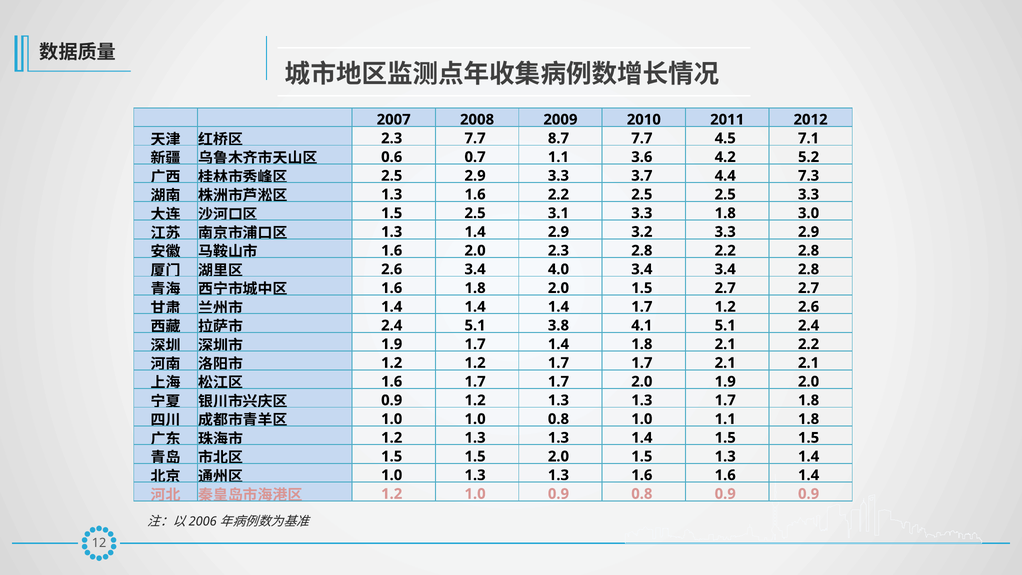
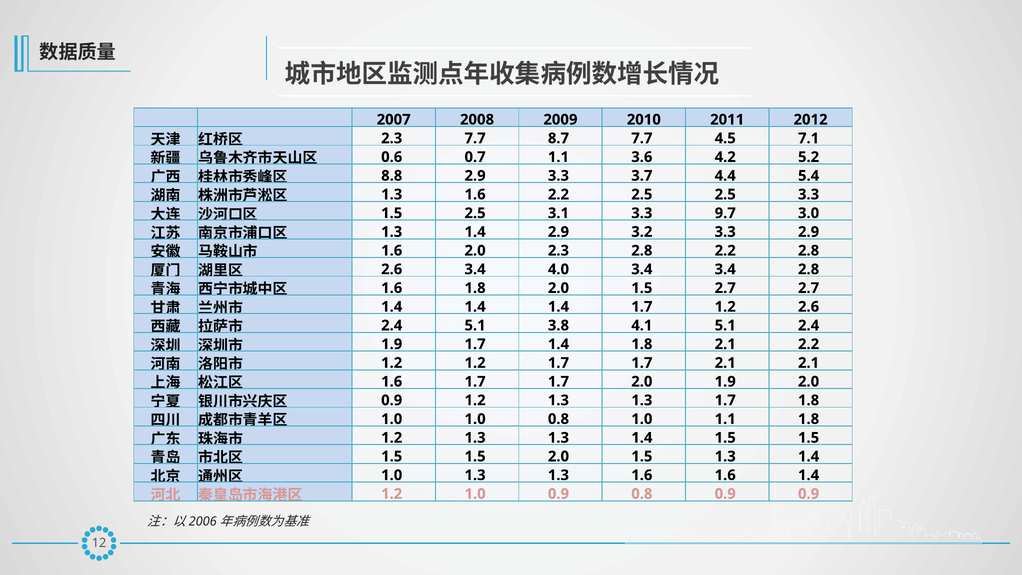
2.5 at (392, 176): 2.5 -> 8.8
7.3: 7.3 -> 5.4
3.3 1.8: 1.8 -> 9.7
